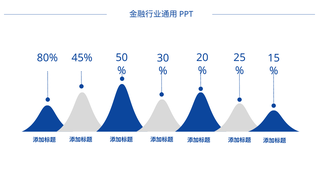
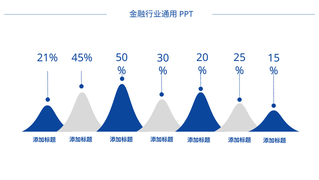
80%: 80% -> 21%
